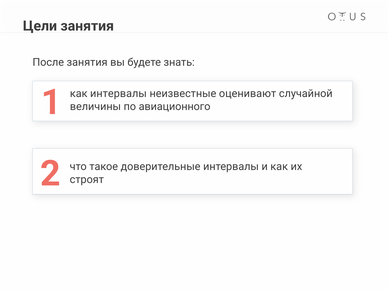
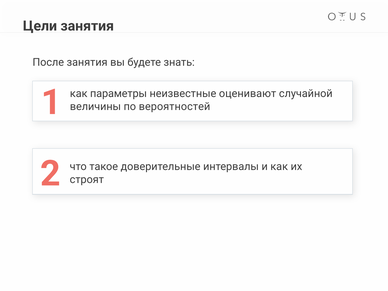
интервалы at (118, 94): интервалы -> параметры
авиационного: авиационного -> вероятностей
